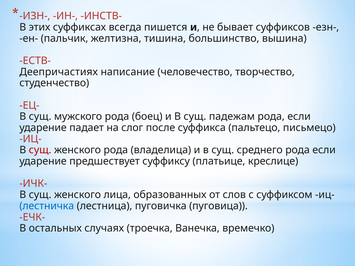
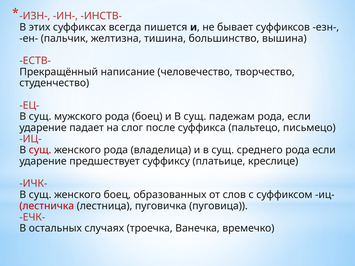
Деепричастиях: Деепричастиях -> Прекращённый
женского лица: лица -> боец
лестничка colour: blue -> red
